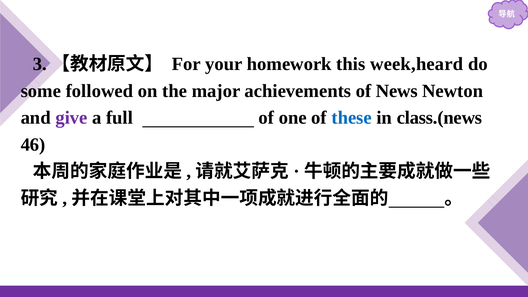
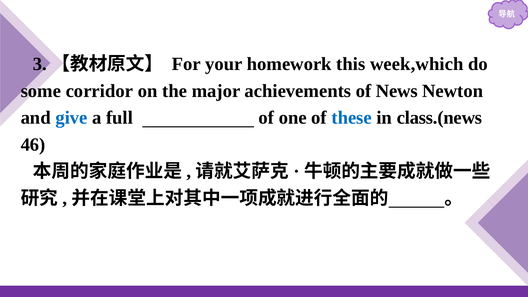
week,heard: week,heard -> week,which
followed: followed -> corridor
give colour: purple -> blue
